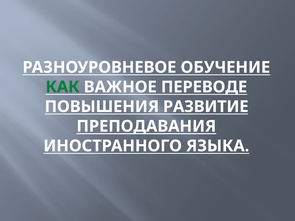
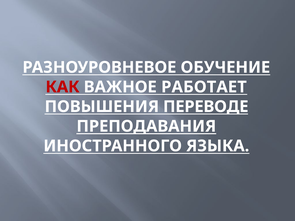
КАК colour: green -> red
ПЕРЕВОДЕ: ПЕРЕВОДЕ -> РАБОТАЕТ
РАЗВИТИЕ: РАЗВИТИЕ -> ПЕРЕВОДЕ
